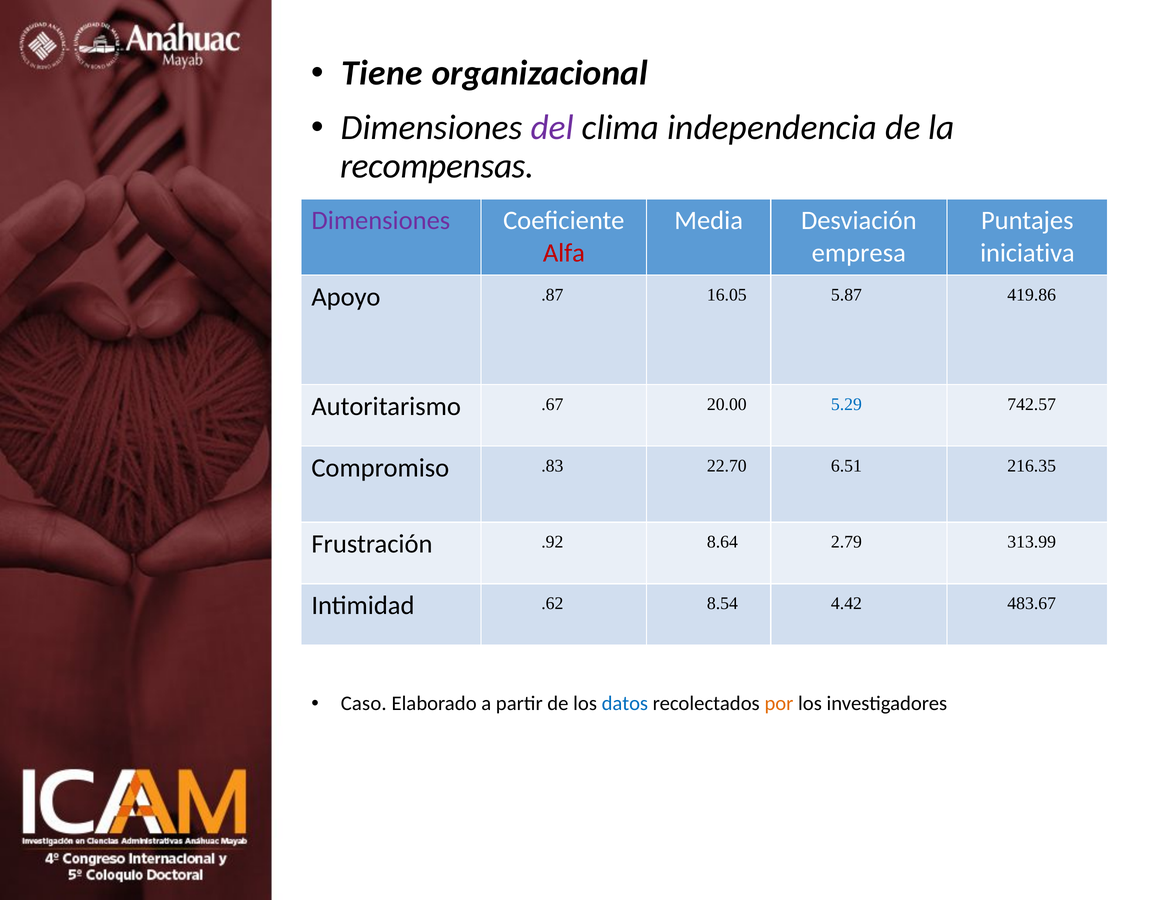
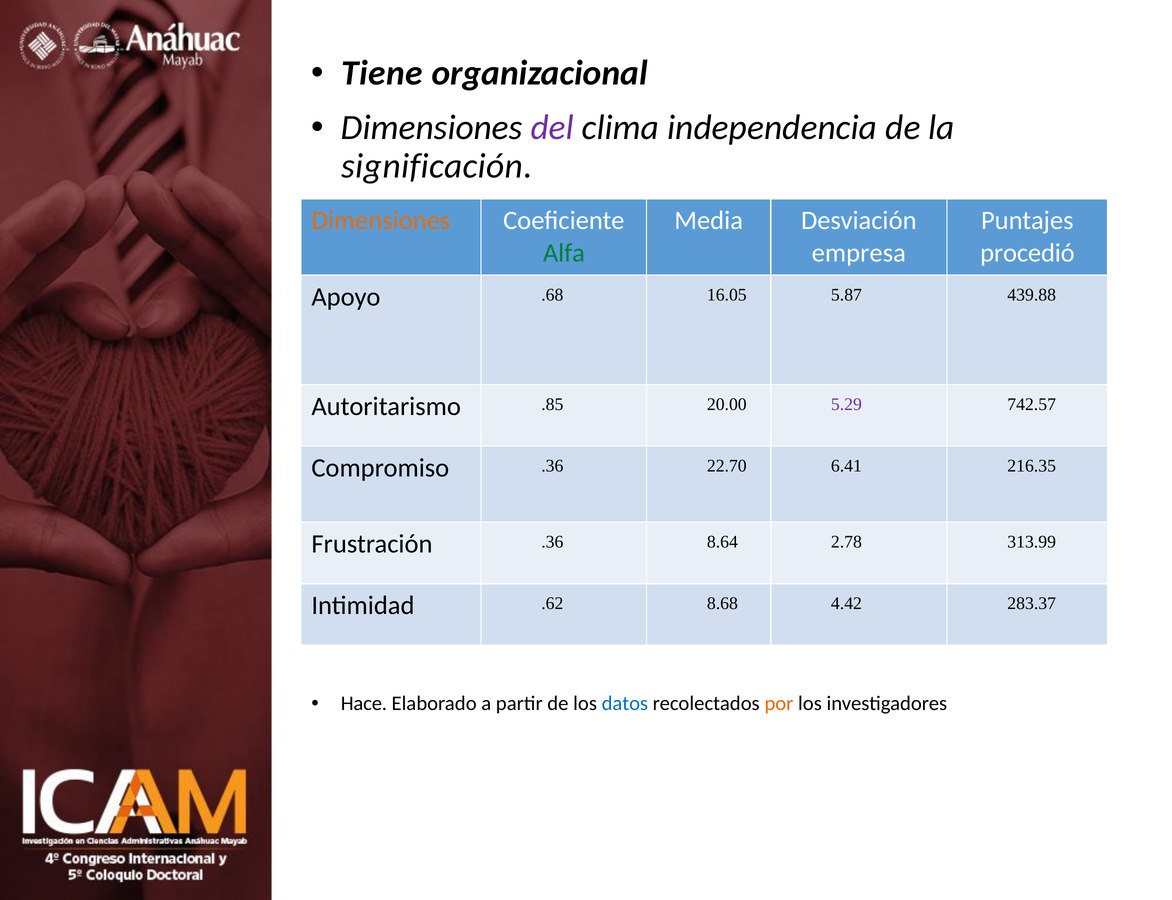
recompensas: recompensas -> significación
Dimensiones at (381, 221) colour: purple -> orange
Alfa colour: red -> green
iniciativa: iniciativa -> procedió
.87: .87 -> .68
419.86: 419.86 -> 439.88
.67: .67 -> .85
5.29 colour: blue -> purple
Compromiso .83: .83 -> .36
6.51: 6.51 -> 6.41
Frustración .92: .92 -> .36
2.79: 2.79 -> 2.78
8.54: 8.54 -> 8.68
483.67: 483.67 -> 283.37
Caso: Caso -> Hace
